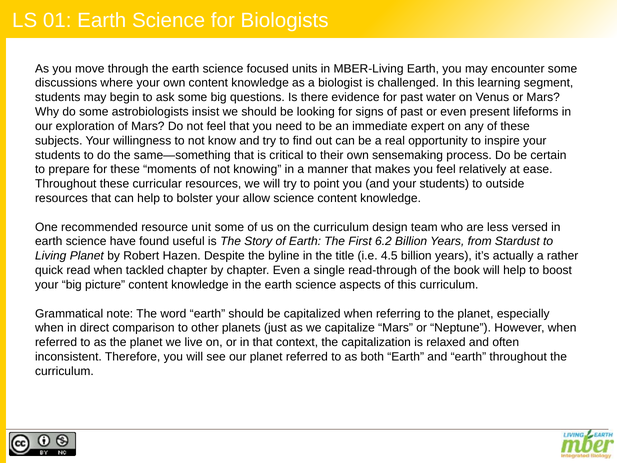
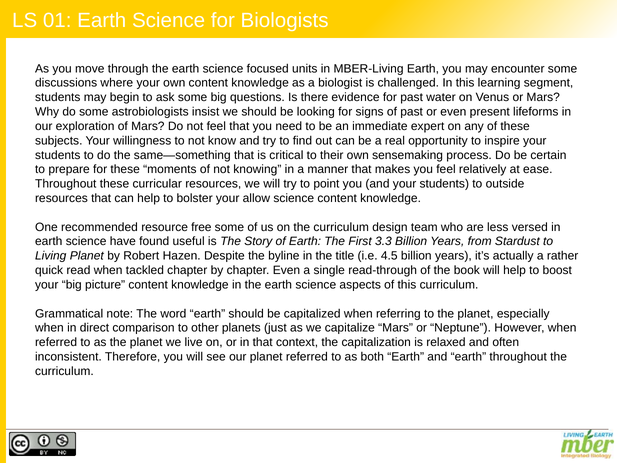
unit: unit -> free
6.2: 6.2 -> 3.3
